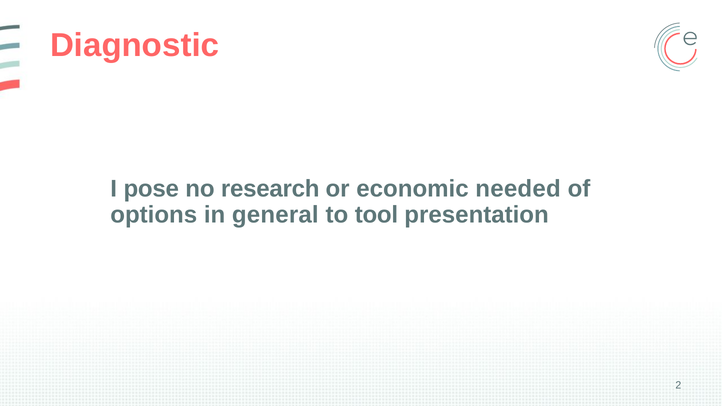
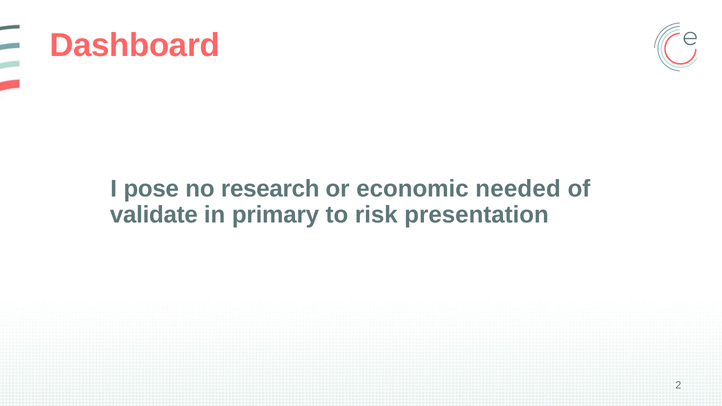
Diagnostic: Diagnostic -> Dashboard
options: options -> validate
general: general -> primary
tool: tool -> risk
